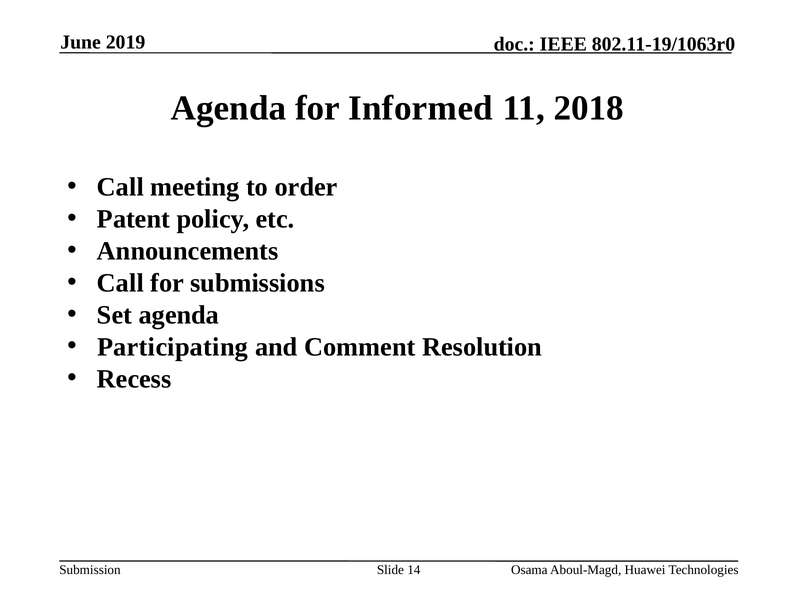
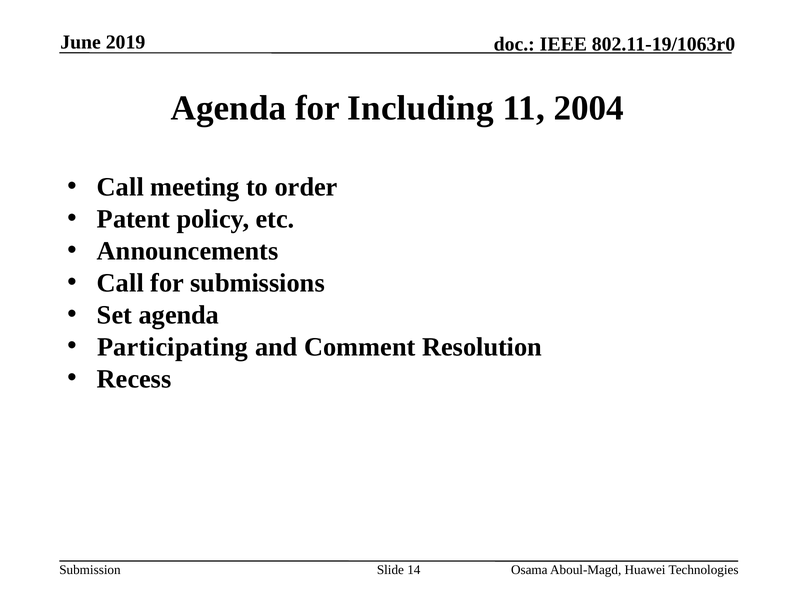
Informed: Informed -> Including
2018: 2018 -> 2004
